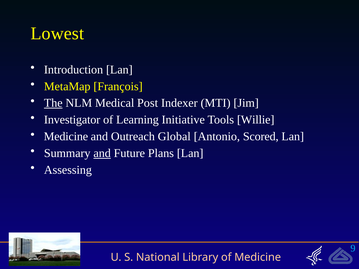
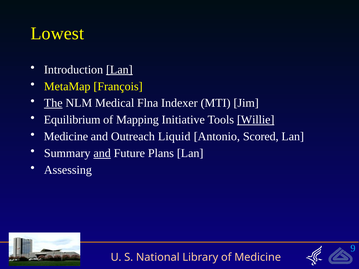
Lan at (119, 70) underline: none -> present
Post: Post -> Flna
Investigator: Investigator -> Equilibrium
Learning: Learning -> Mapping
Willie underline: none -> present
Global: Global -> Liquid
